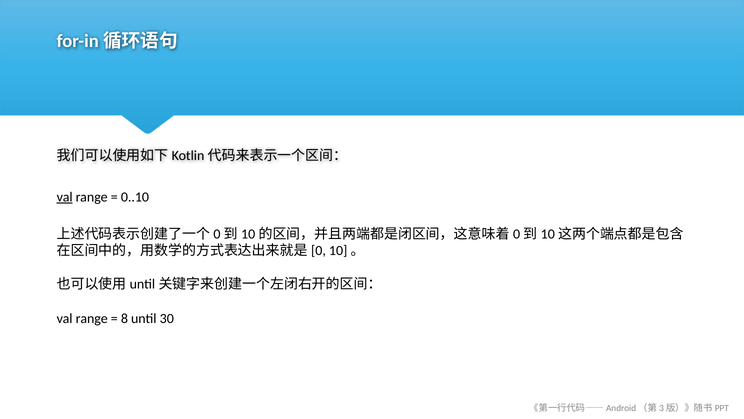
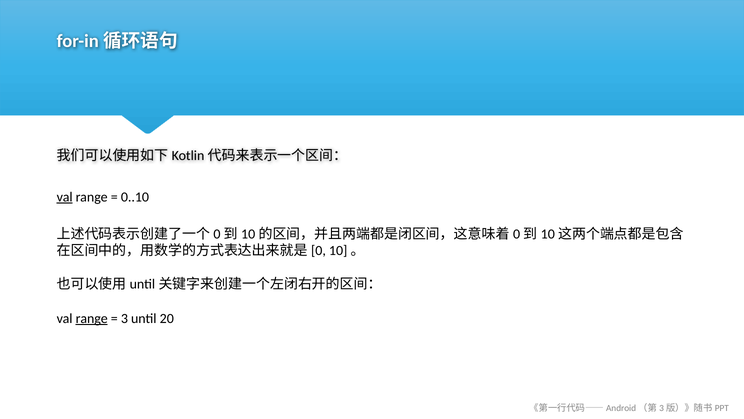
range at (92, 318) underline: none -> present
8: 8 -> 3
30: 30 -> 20
